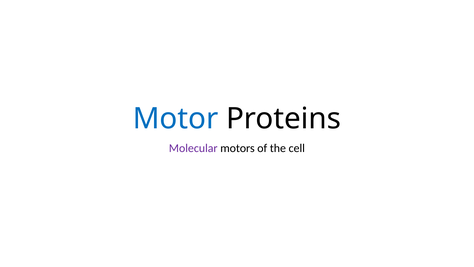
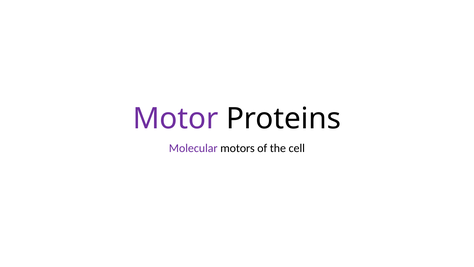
Motor colour: blue -> purple
